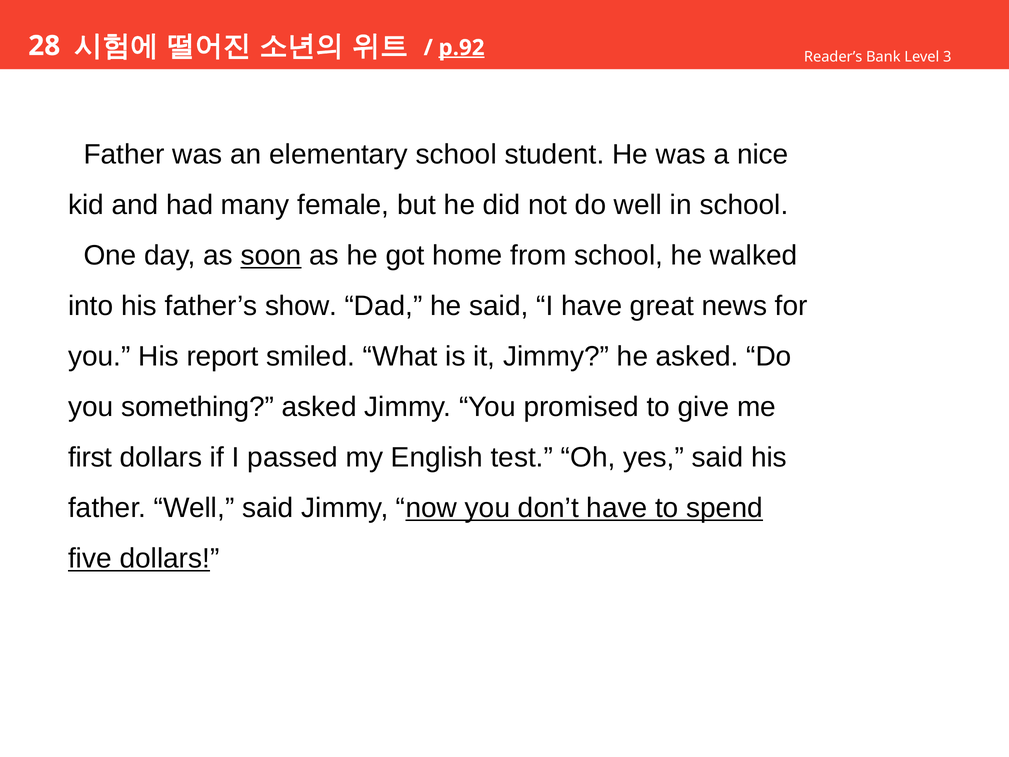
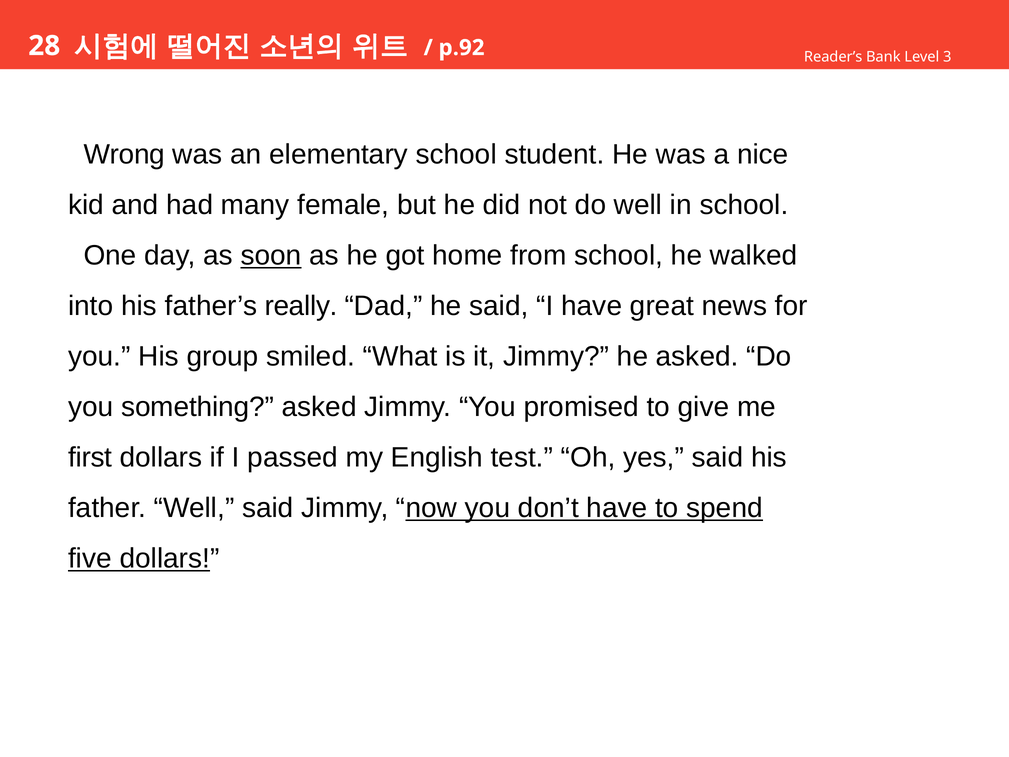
p.92 underline: present -> none
Father at (124, 155): Father -> Wrong
show: show -> really
report: report -> group
